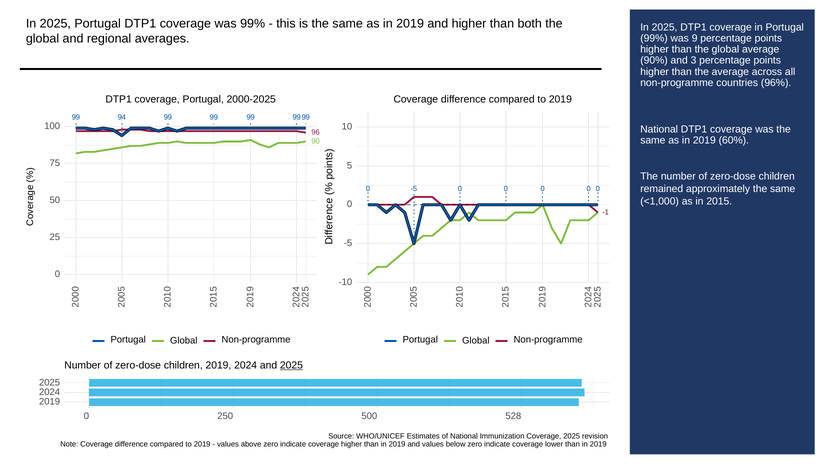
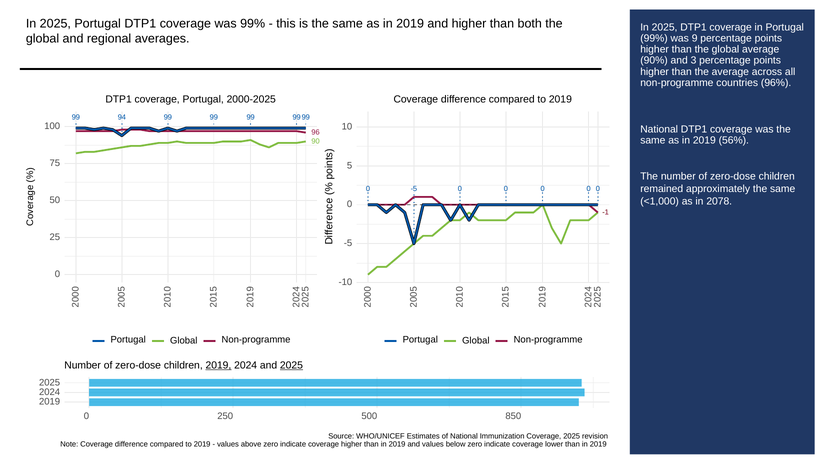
60%: 60% -> 56%
2015: 2015 -> 2078
2019 at (218, 365) underline: none -> present
528: 528 -> 850
